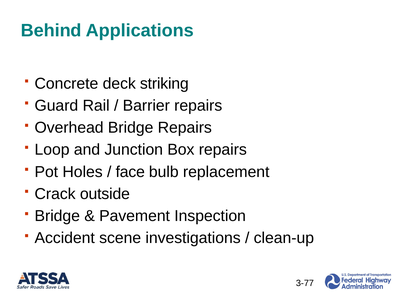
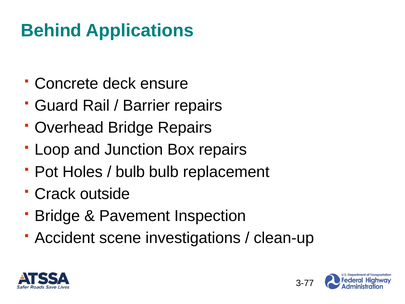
striking: striking -> ensure
face at (130, 172): face -> bulb
